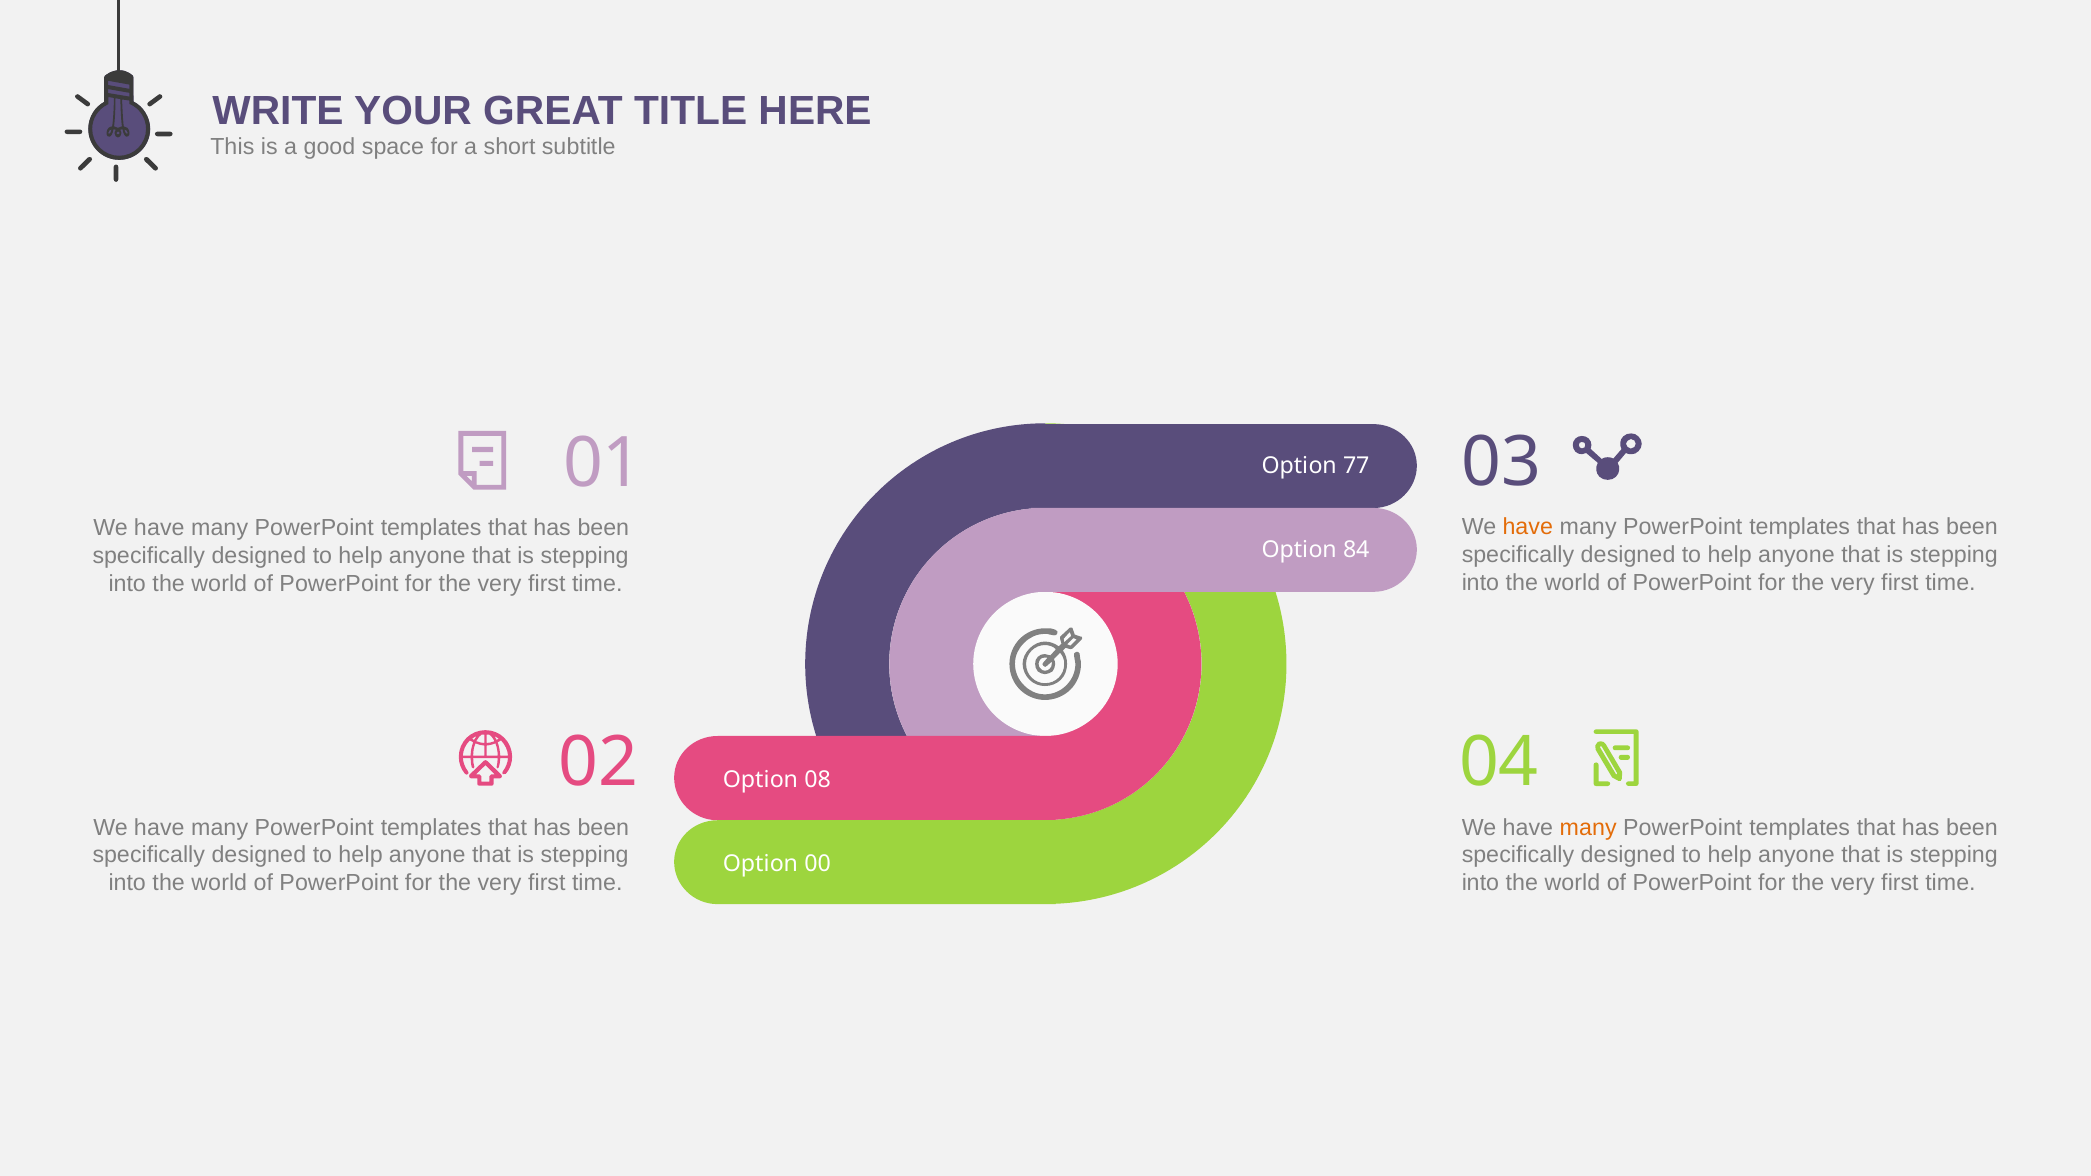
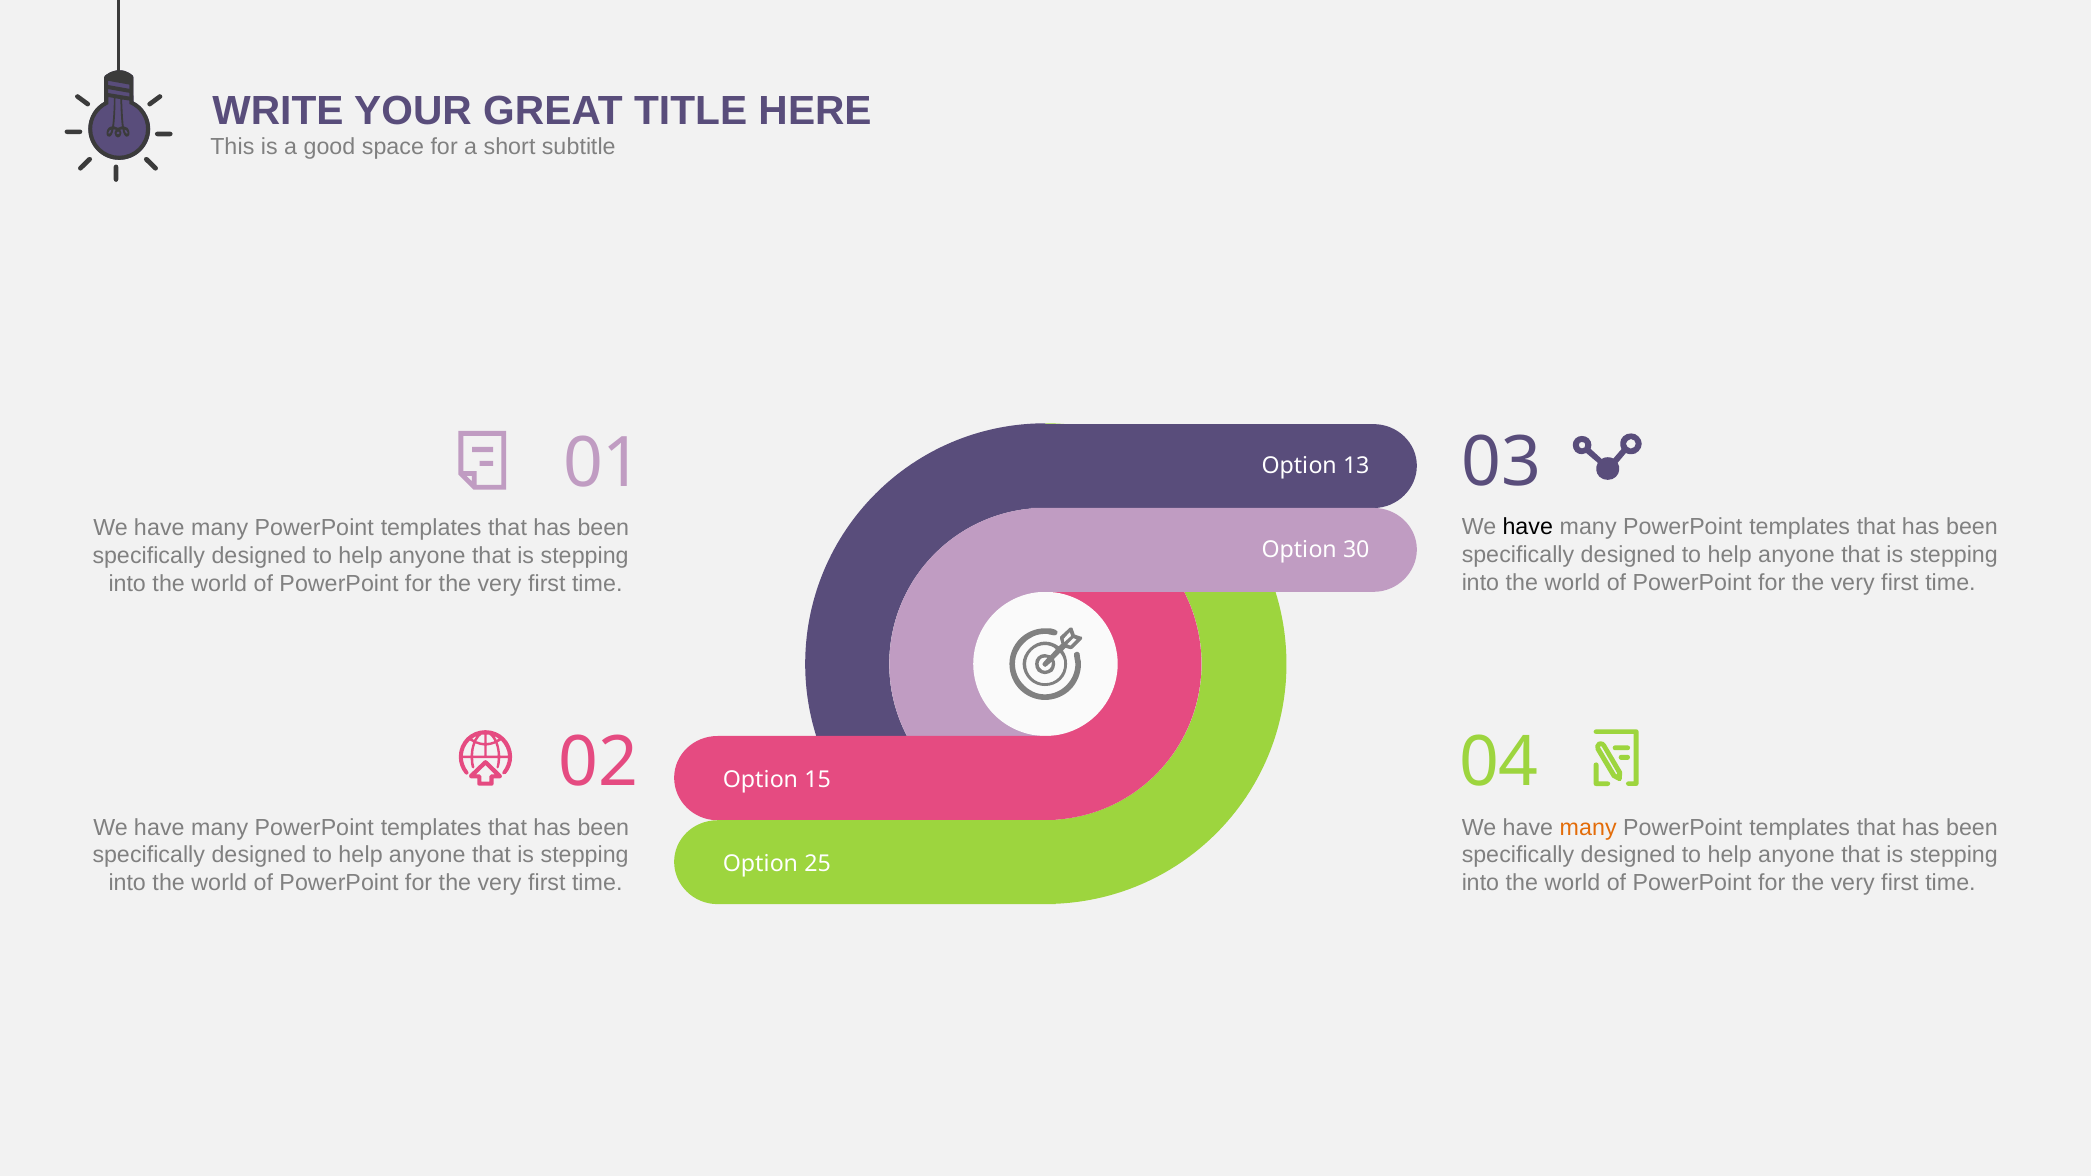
77: 77 -> 13
have at (1528, 527) colour: orange -> black
84: 84 -> 30
08: 08 -> 15
00: 00 -> 25
